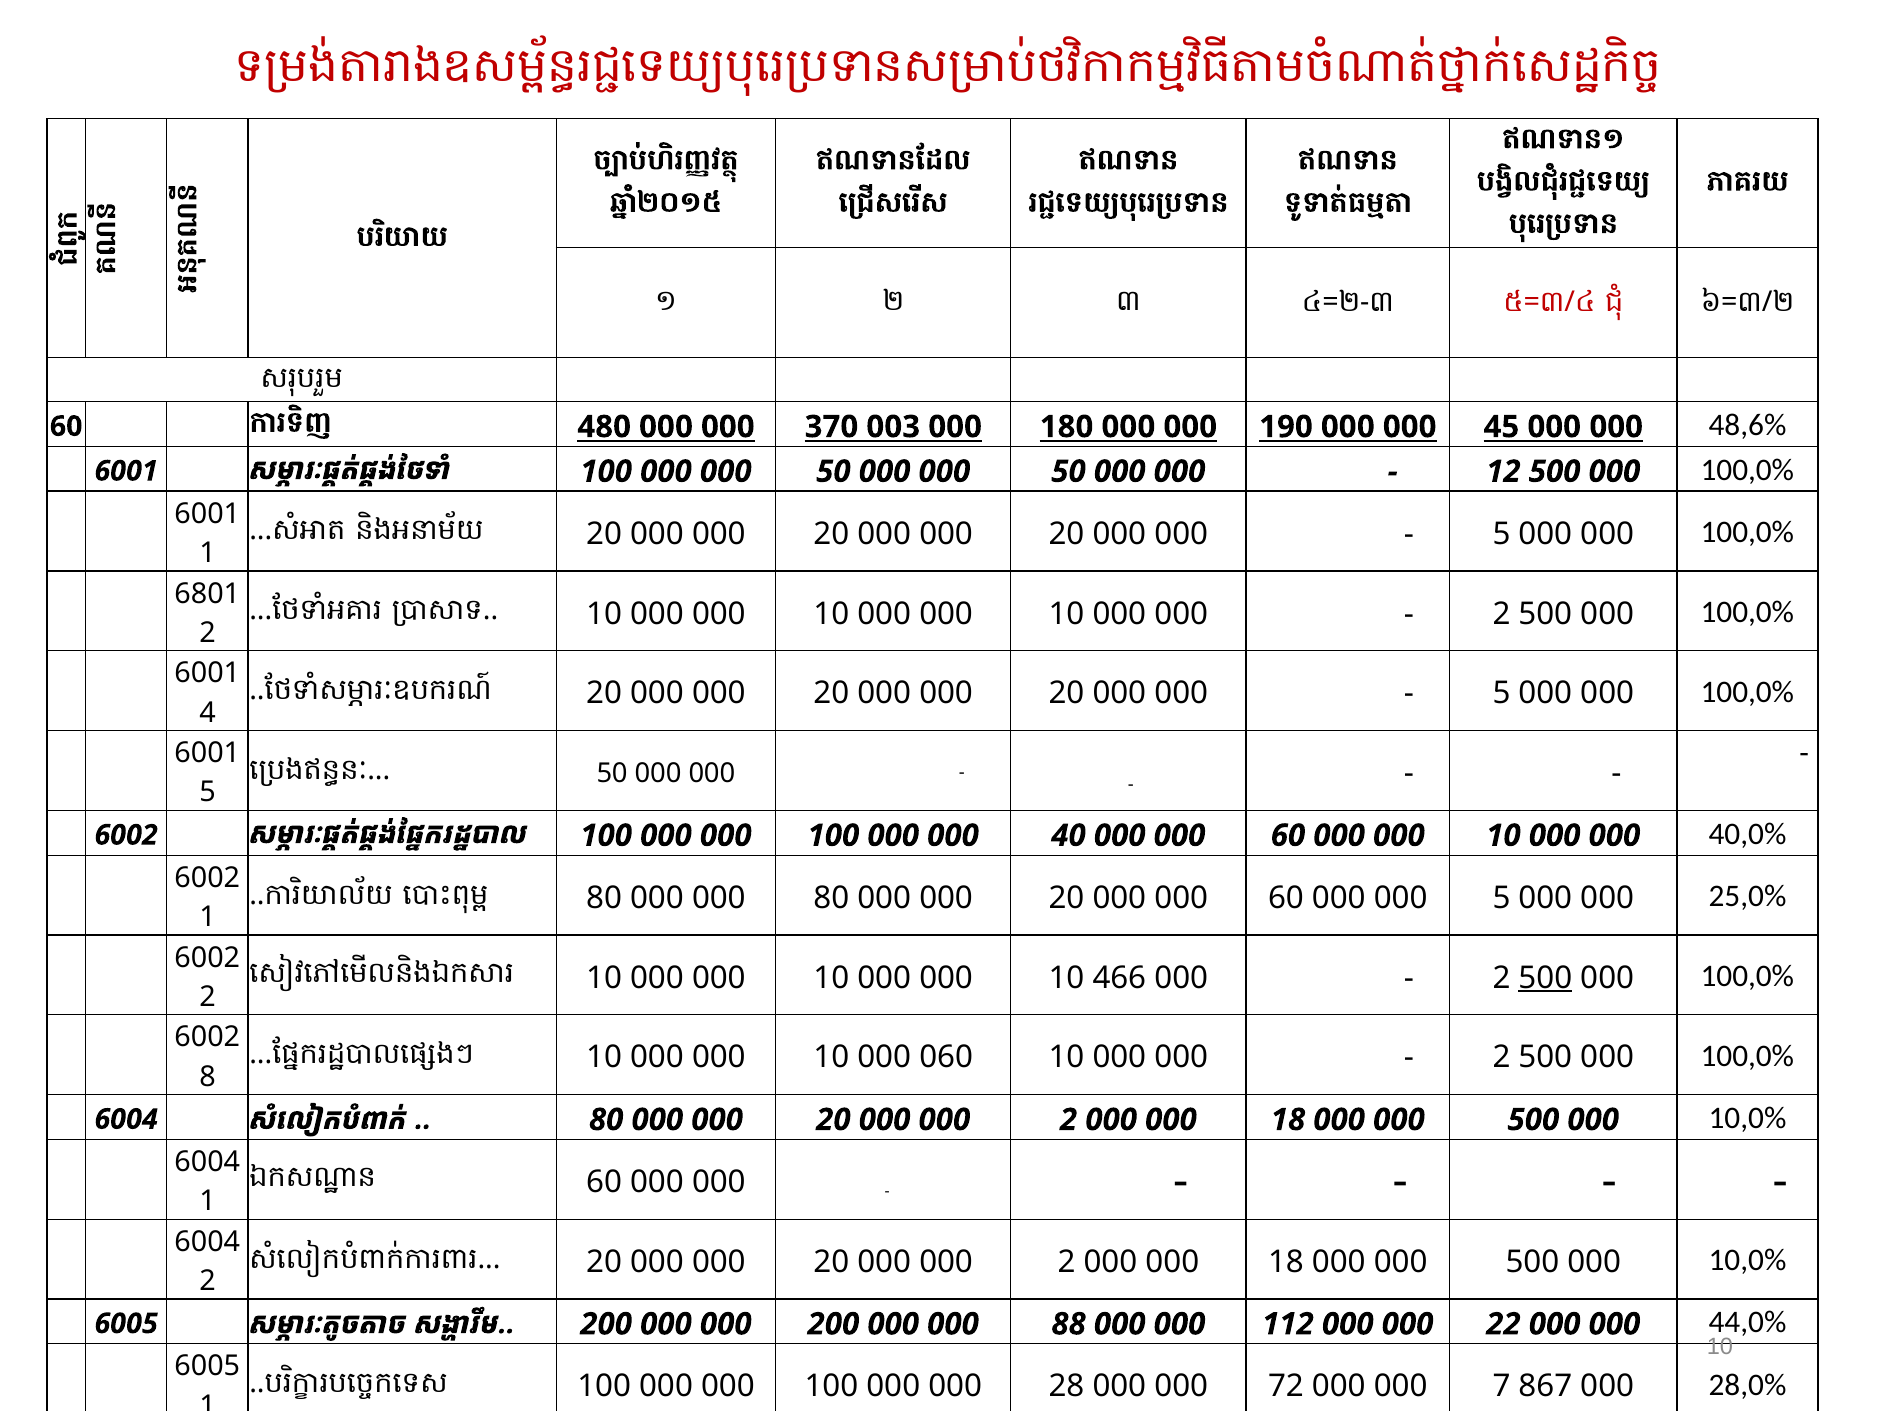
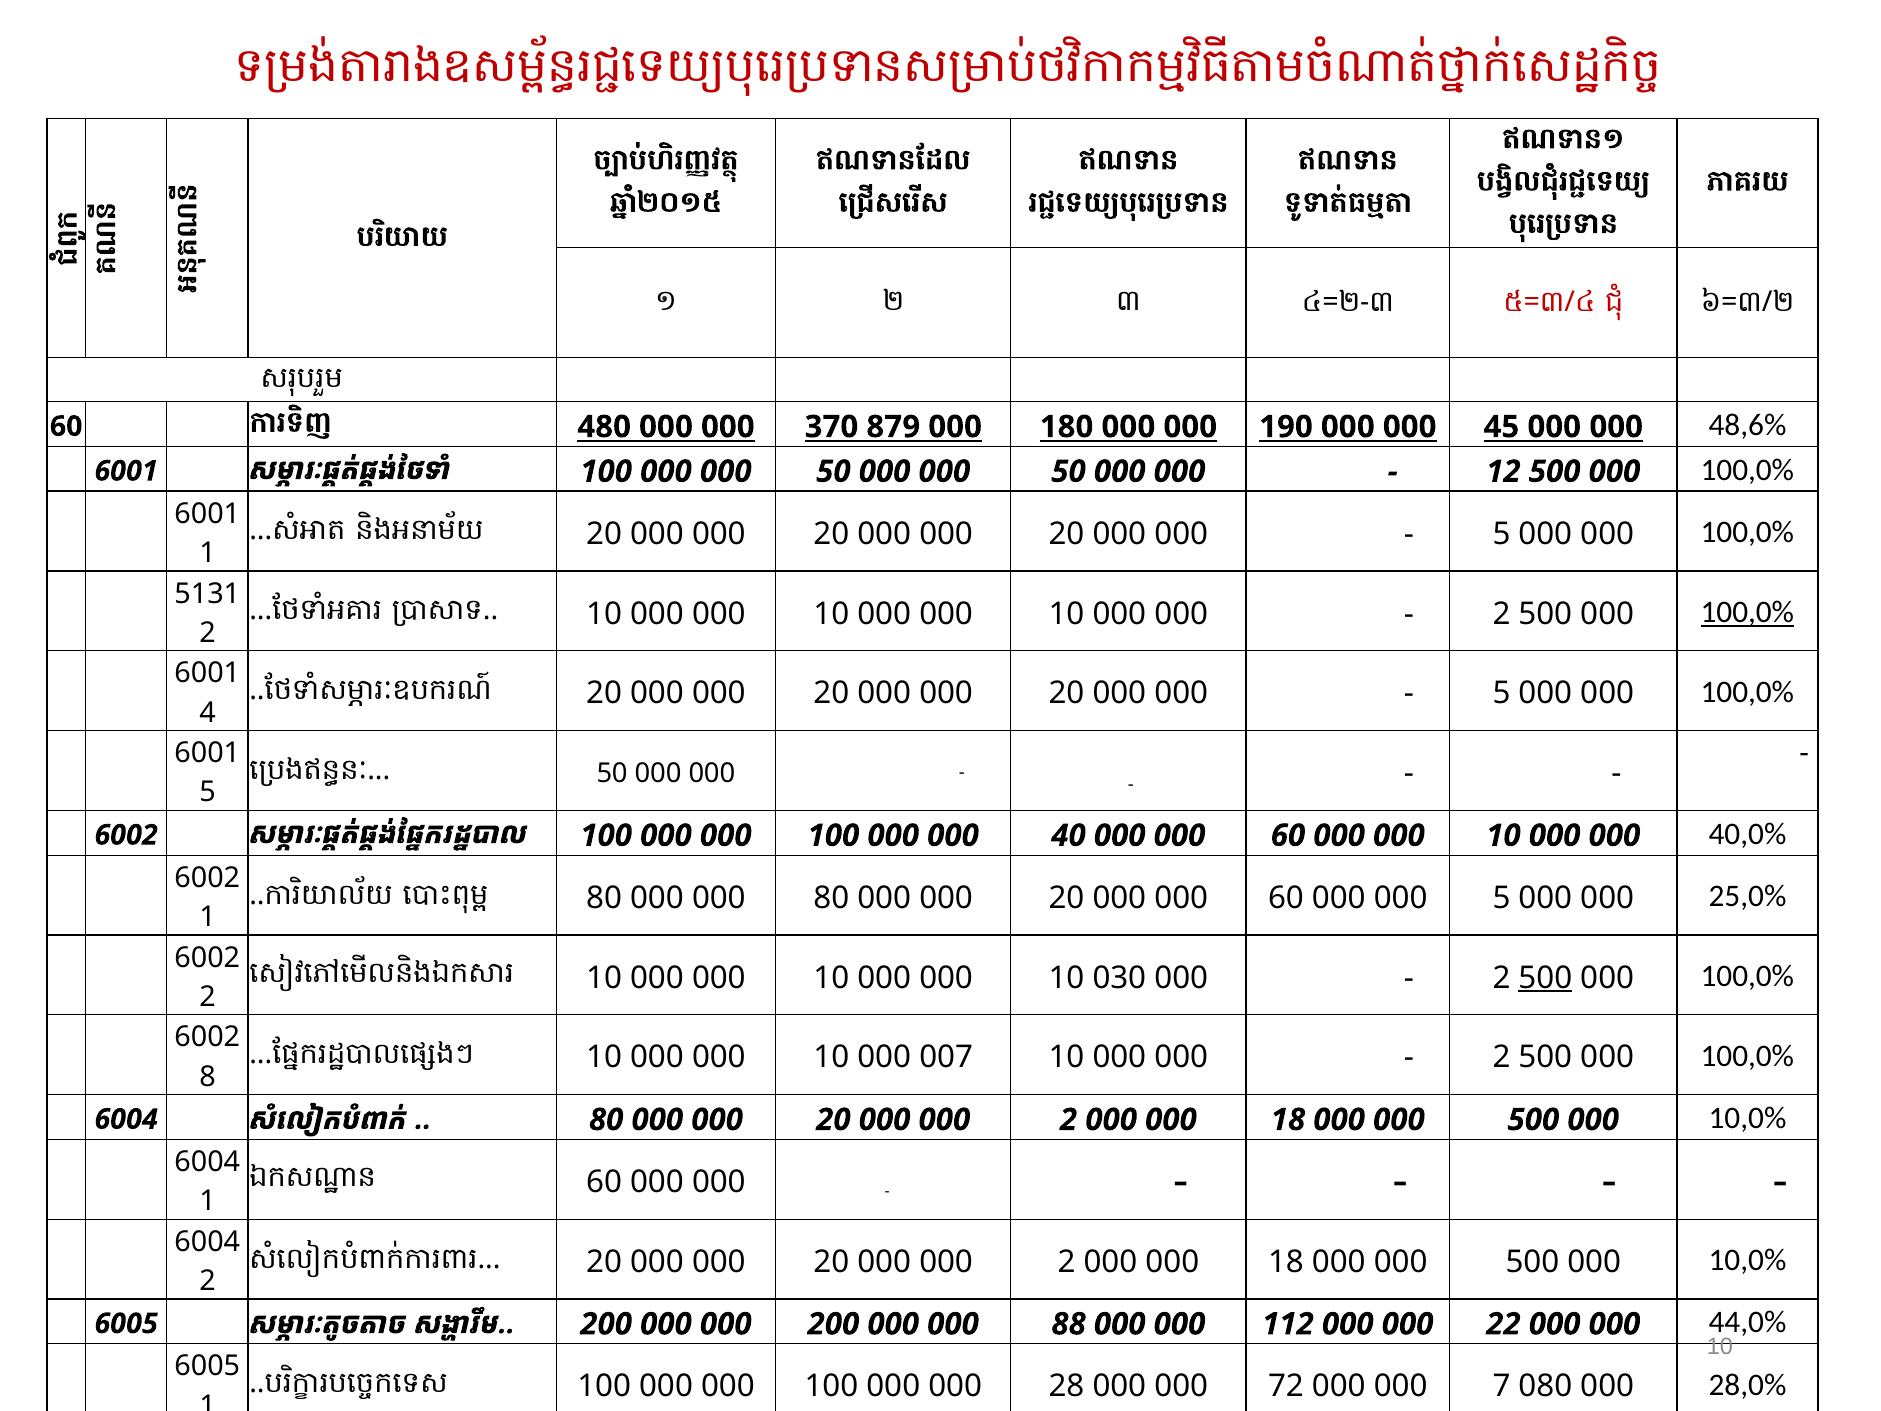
003: 003 -> 879
6801: 6801 -> 5131
100,0% at (1747, 612) underline: none -> present
466: 466 -> 030
060: 060 -> 007
867: 867 -> 080
